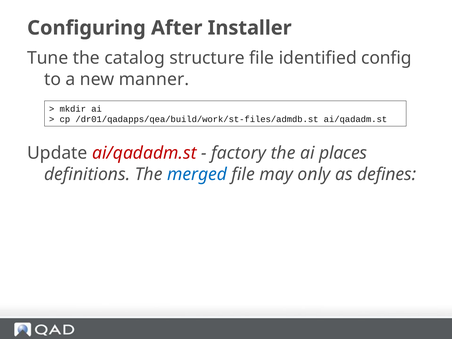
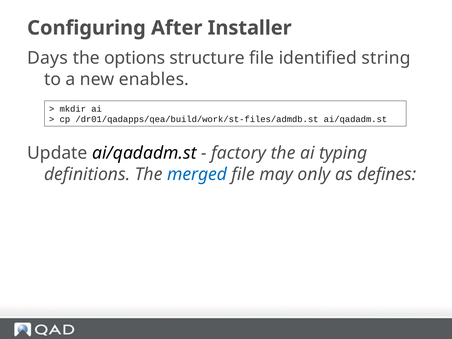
Tune: Tune -> Days
catalog: catalog -> options
config: config -> string
manner: manner -> enables
ai/qadadm.st at (144, 153) colour: red -> black
places: places -> typing
